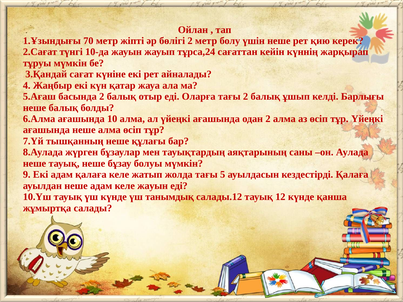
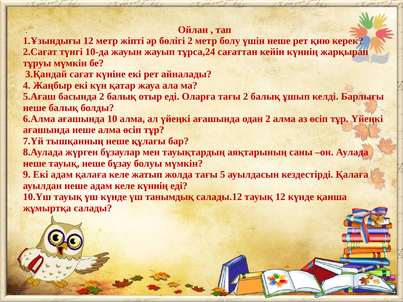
1.Ұзындығы 70: 70 -> 12
келе жауын: жауын -> күннің
